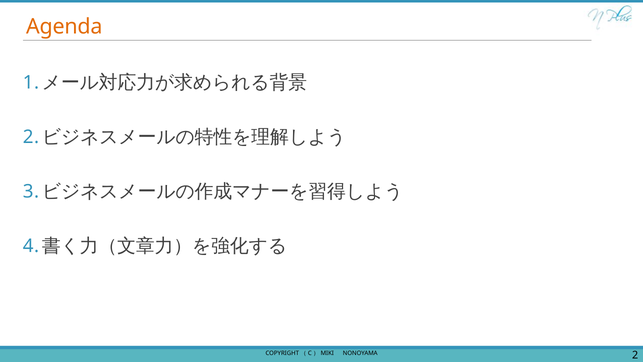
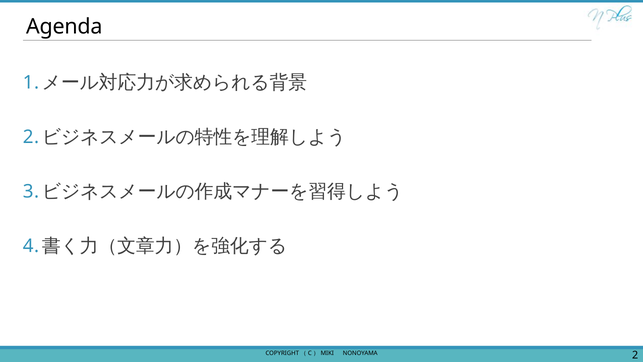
Agenda colour: orange -> black
